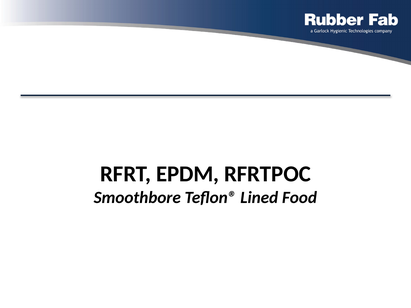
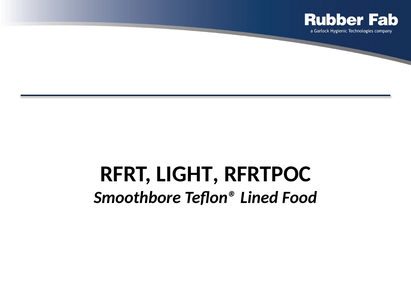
EPDM: EPDM -> LIGHT
